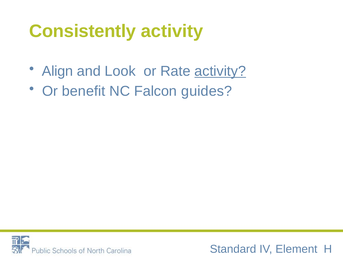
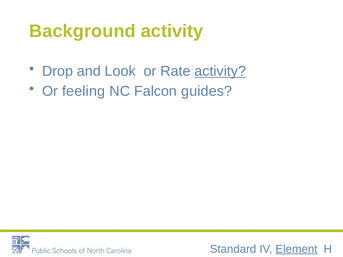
Consistently: Consistently -> Background
Align: Align -> Drop
benefit: benefit -> feeling
Element underline: none -> present
